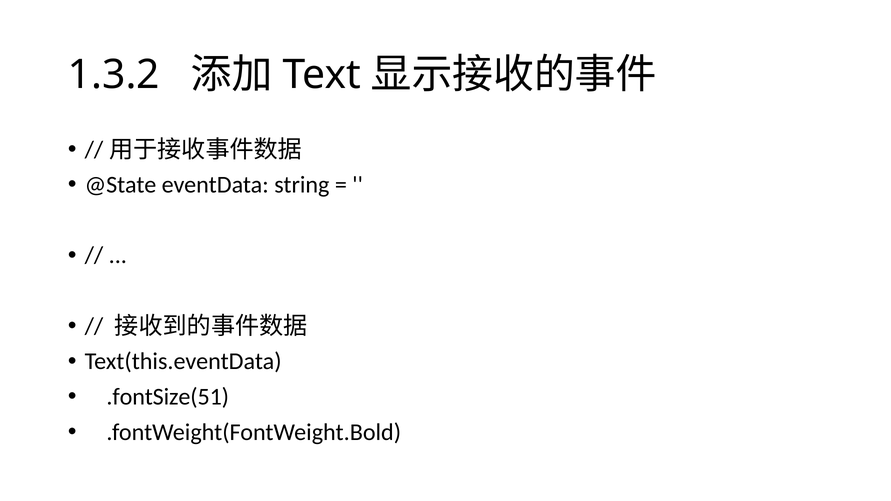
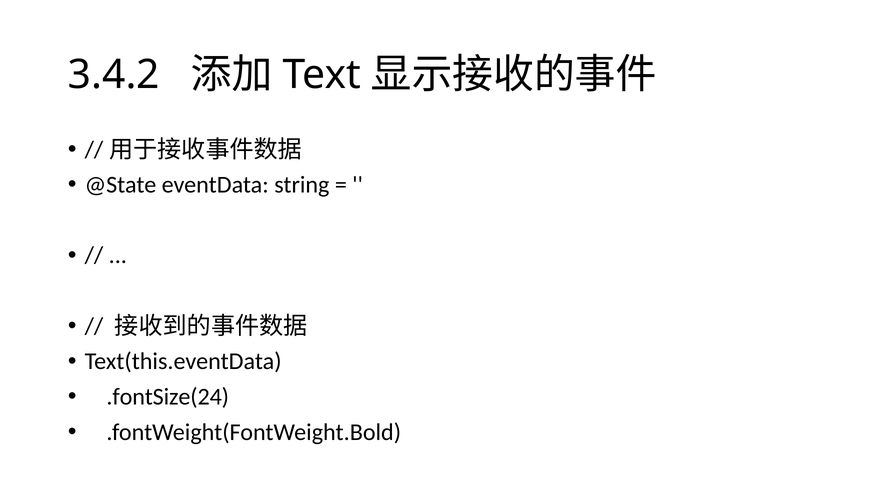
1.3.2: 1.3.2 -> 3.4.2
.fontSize(51: .fontSize(51 -> .fontSize(24
